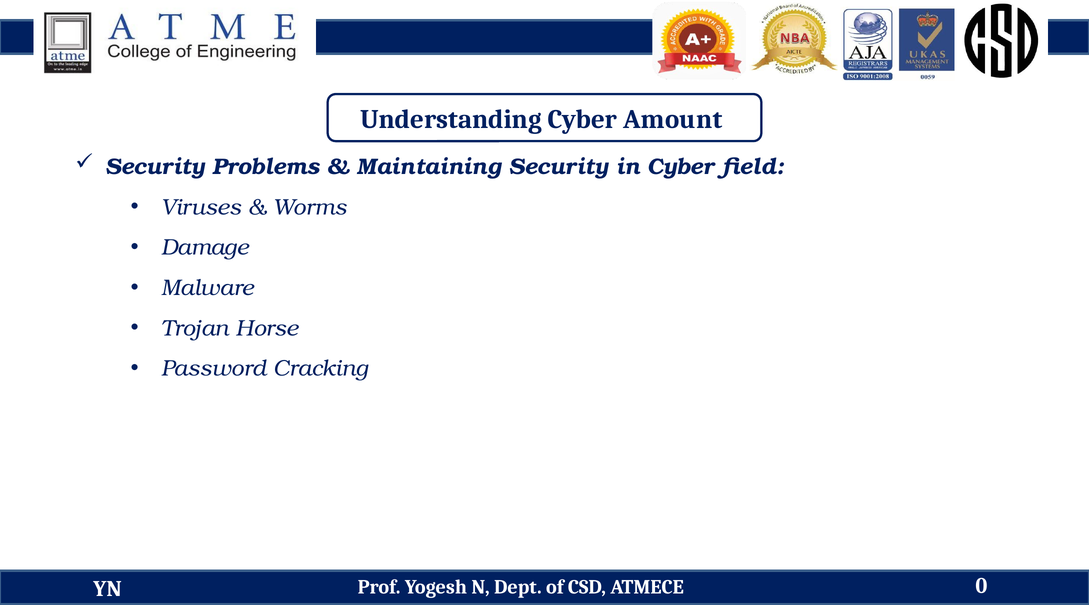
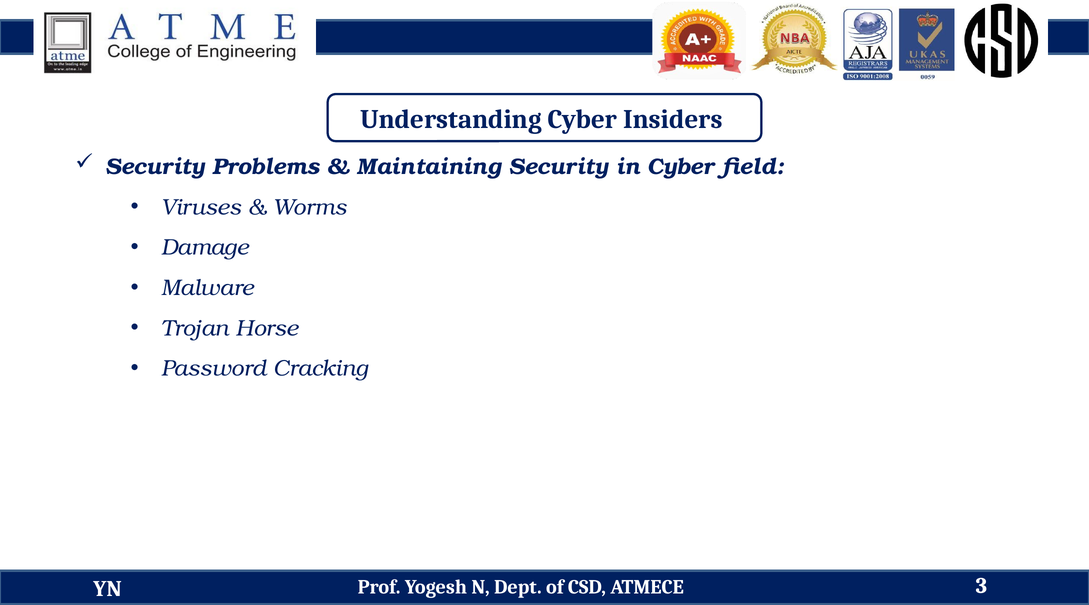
Amount: Amount -> Insiders
0: 0 -> 3
